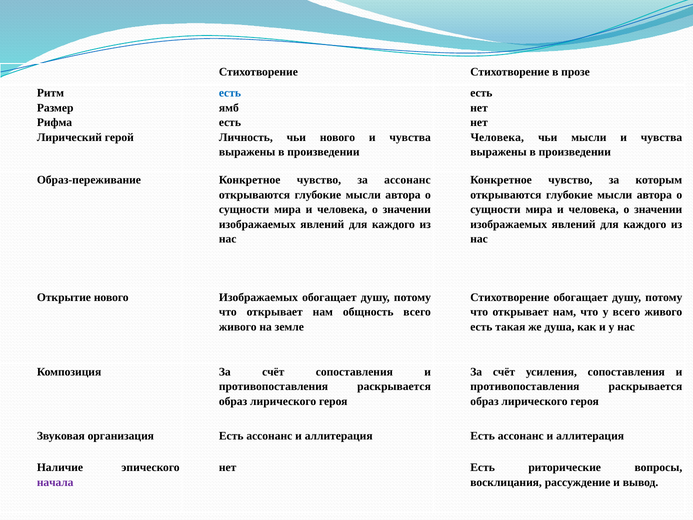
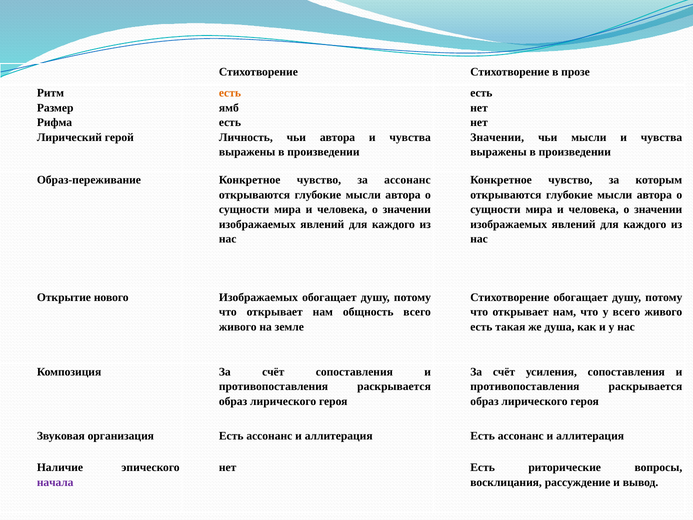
есть at (230, 93) colour: blue -> orange
чьи нового: нового -> автора
Человека at (497, 137): Человека -> Значении
